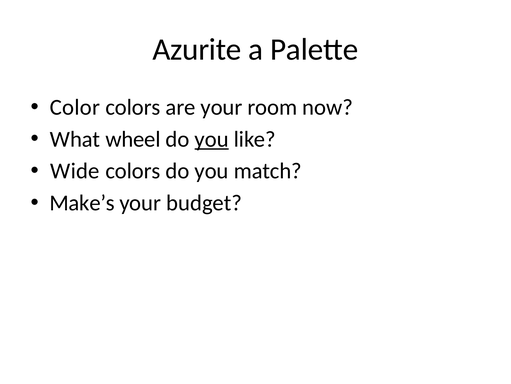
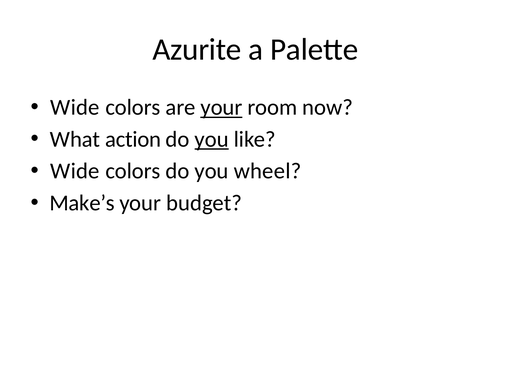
Color at (75, 107): Color -> Wide
your at (221, 107) underline: none -> present
wheel: wheel -> action
match: match -> wheel
